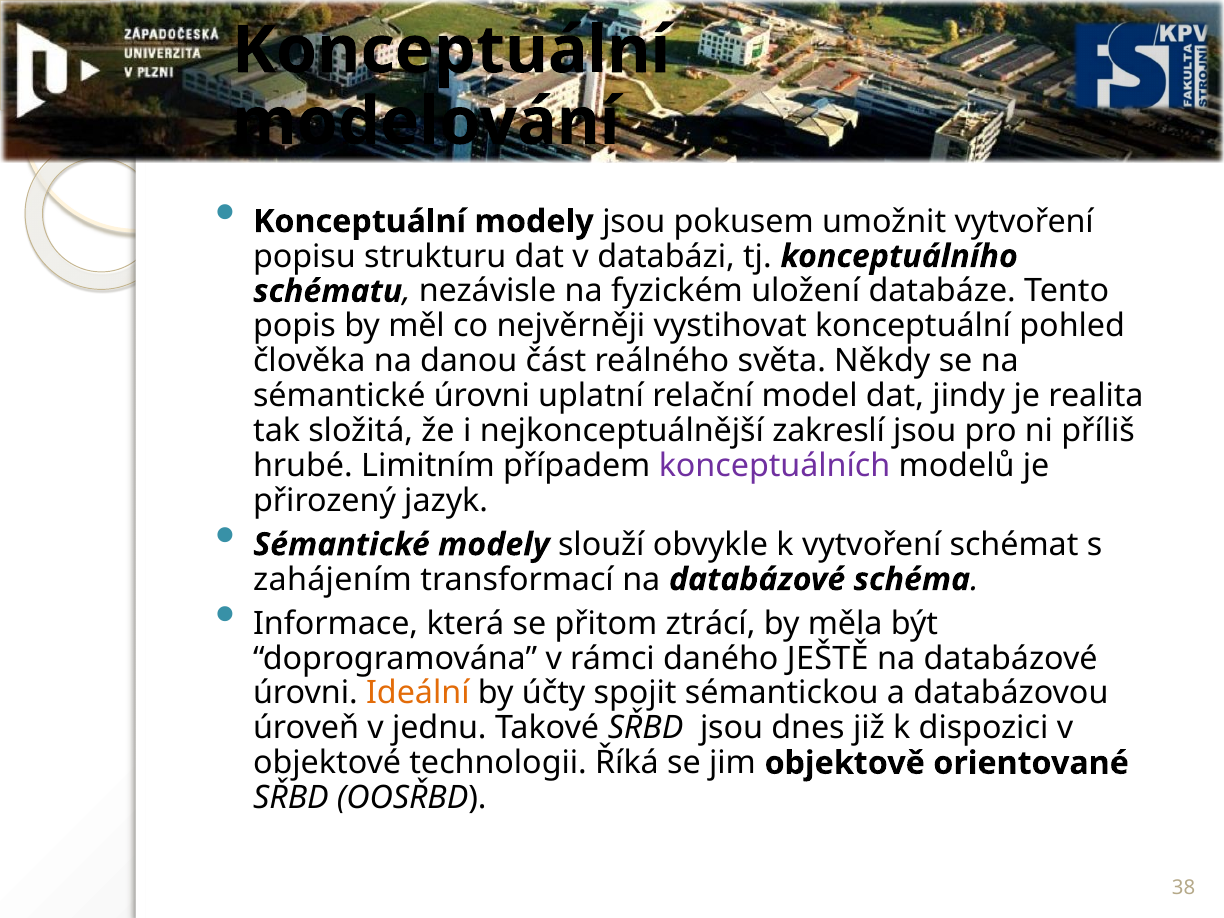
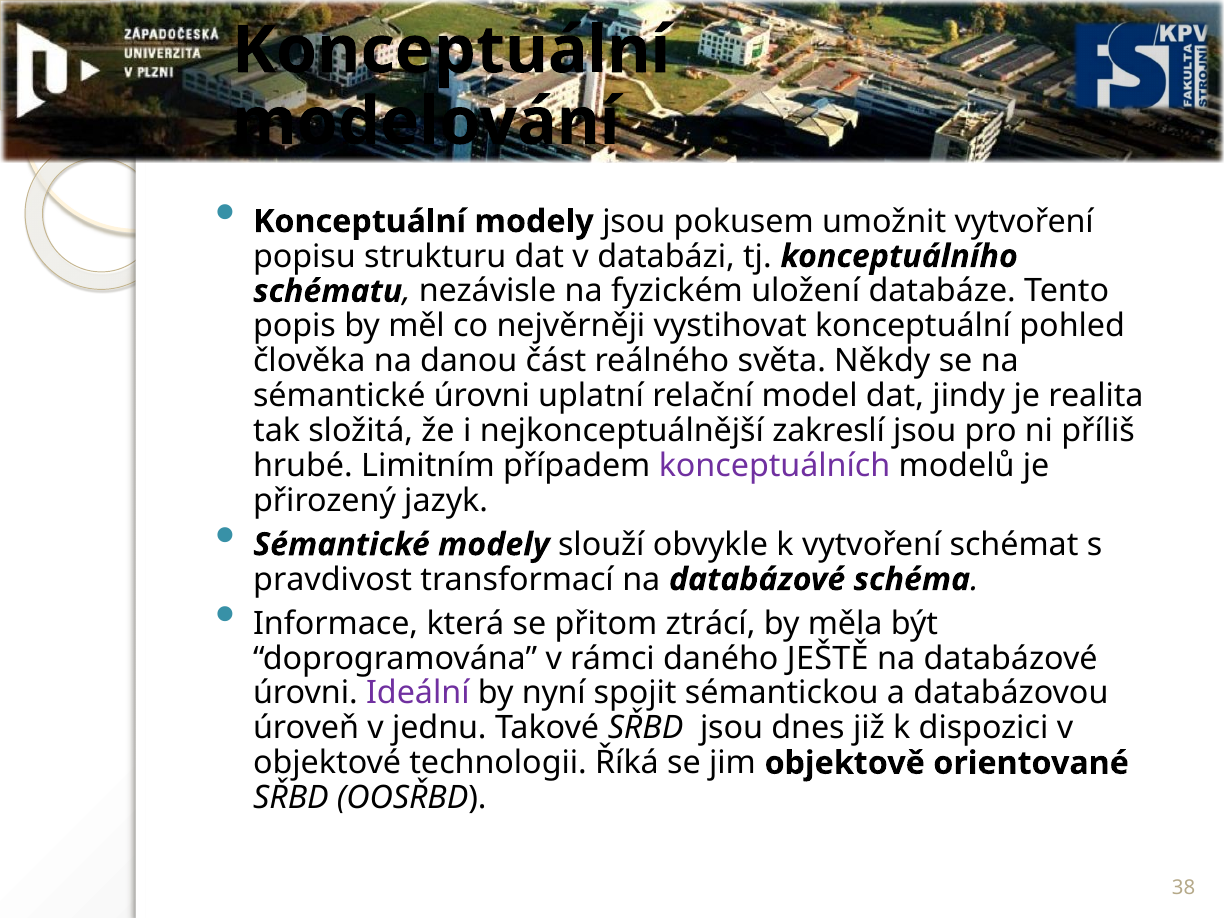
zahájením: zahájením -> pravdivost
Ideální colour: orange -> purple
účty: účty -> nyní
